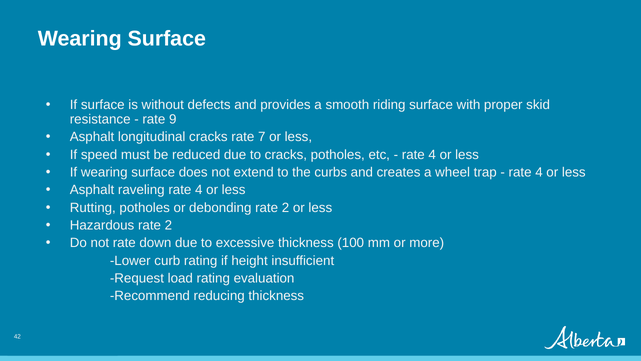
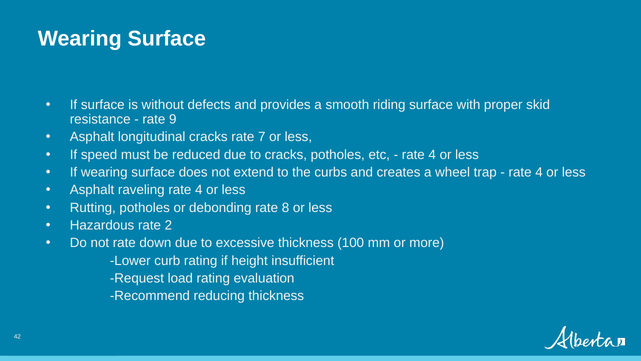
debonding rate 2: 2 -> 8
